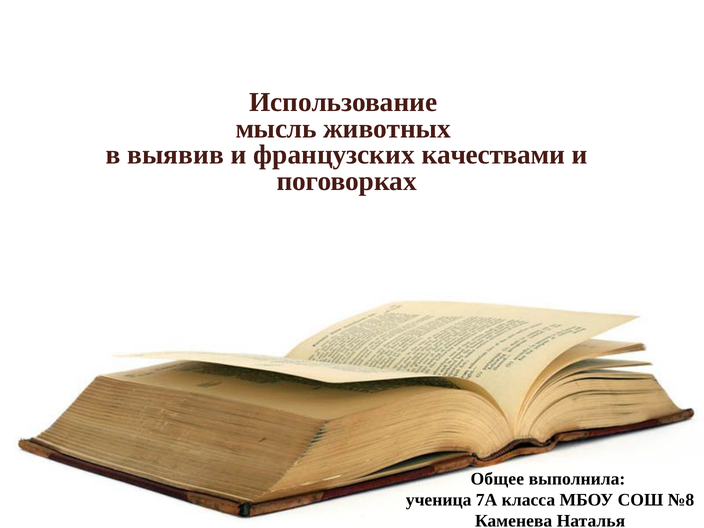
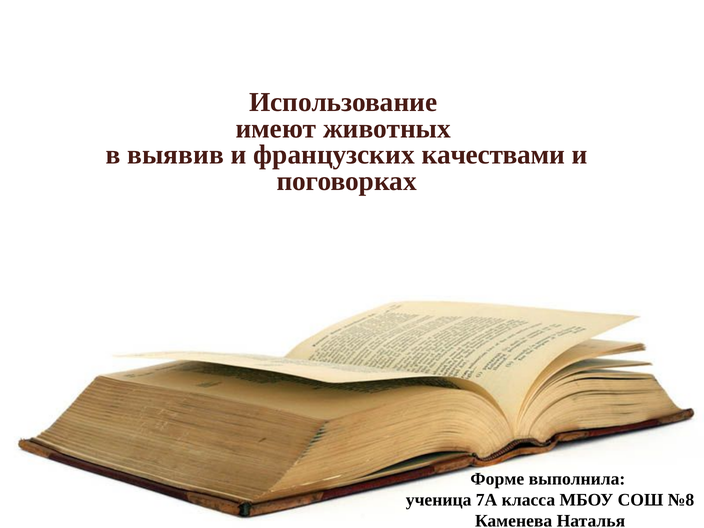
мысль: мысль -> имеют
Общее: Общее -> Форме
